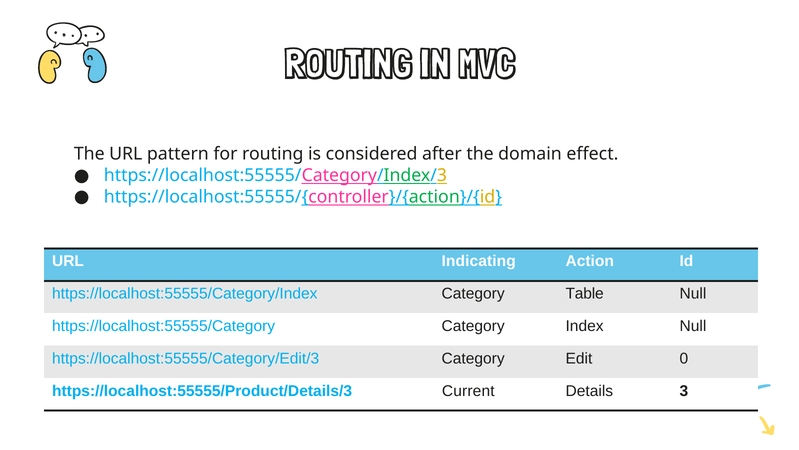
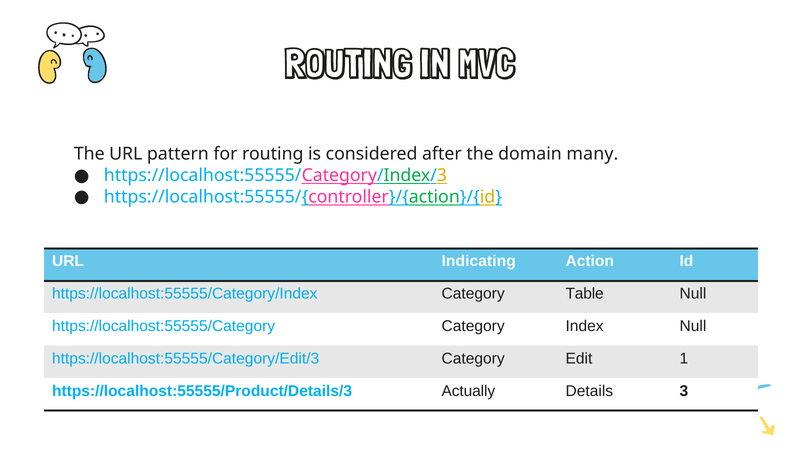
effect: effect -> many
0: 0 -> 1
Current: Current -> Actually
